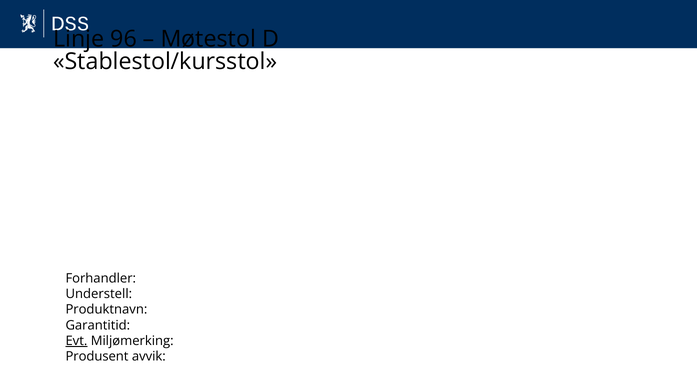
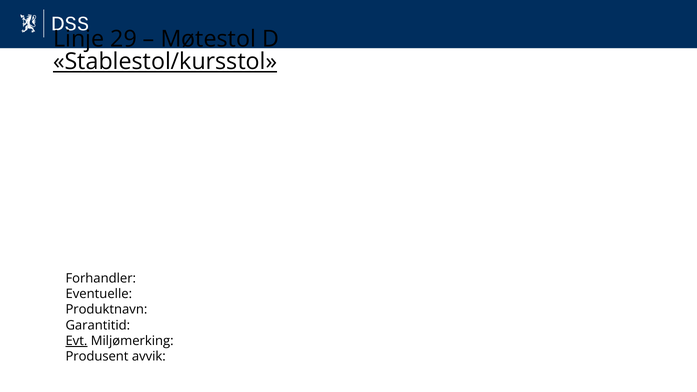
96: 96 -> 29
Stablestol/kursstol underline: none -> present
Understell: Understell -> Eventuelle
